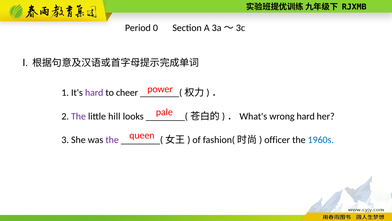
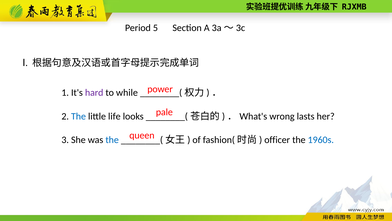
0: 0 -> 5
cheer: cheer -> while
The at (78, 116) colour: purple -> blue
hill: hill -> life
wrong hard: hard -> lasts
the at (112, 140) colour: purple -> blue
